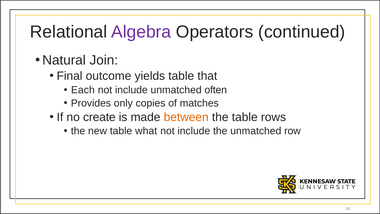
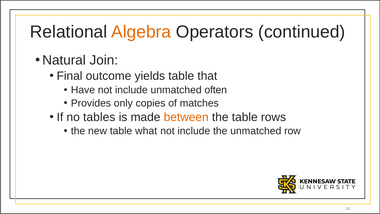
Algebra colour: purple -> orange
Each: Each -> Have
create: create -> tables
